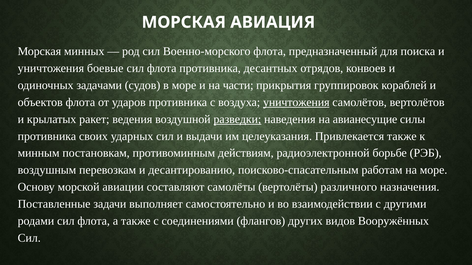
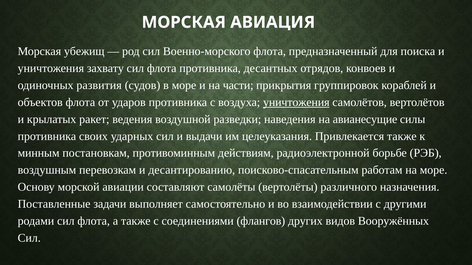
минных: минных -> убежищ
боевые: боевые -> захвату
задачами: задачами -> развития
разведки underline: present -> none
